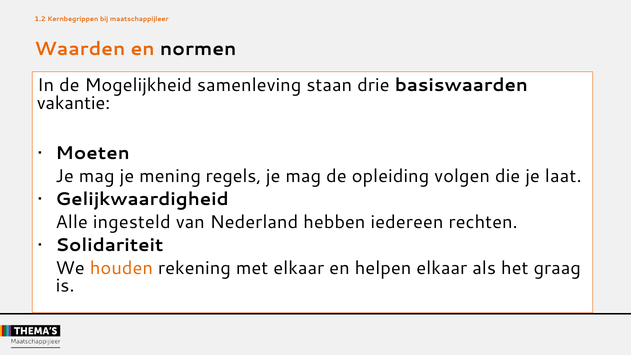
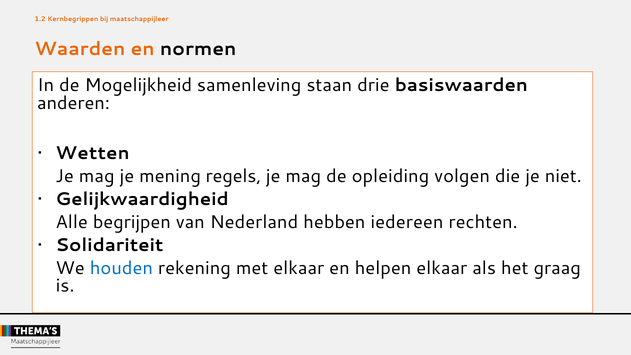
vakantie: vakantie -> anderen
Moeten: Moeten -> Wetten
laat: laat -> niet
ingesteld: ingesteld -> begrijpen
houden colour: orange -> blue
